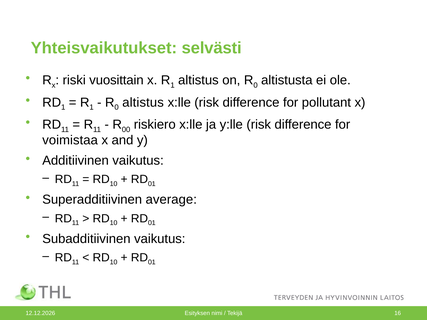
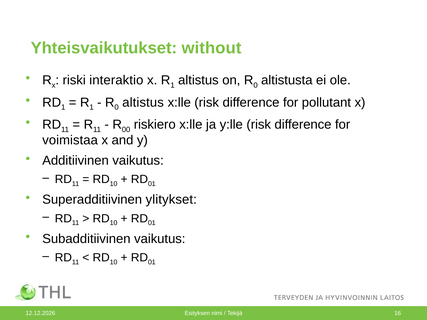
selvästi: selvästi -> without
vuosittain: vuosittain -> interaktio
average: average -> ylitykset
